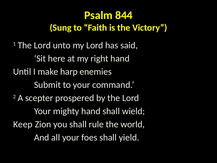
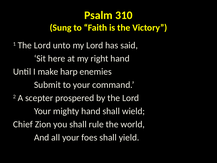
844: 844 -> 310
Keep: Keep -> Chief
